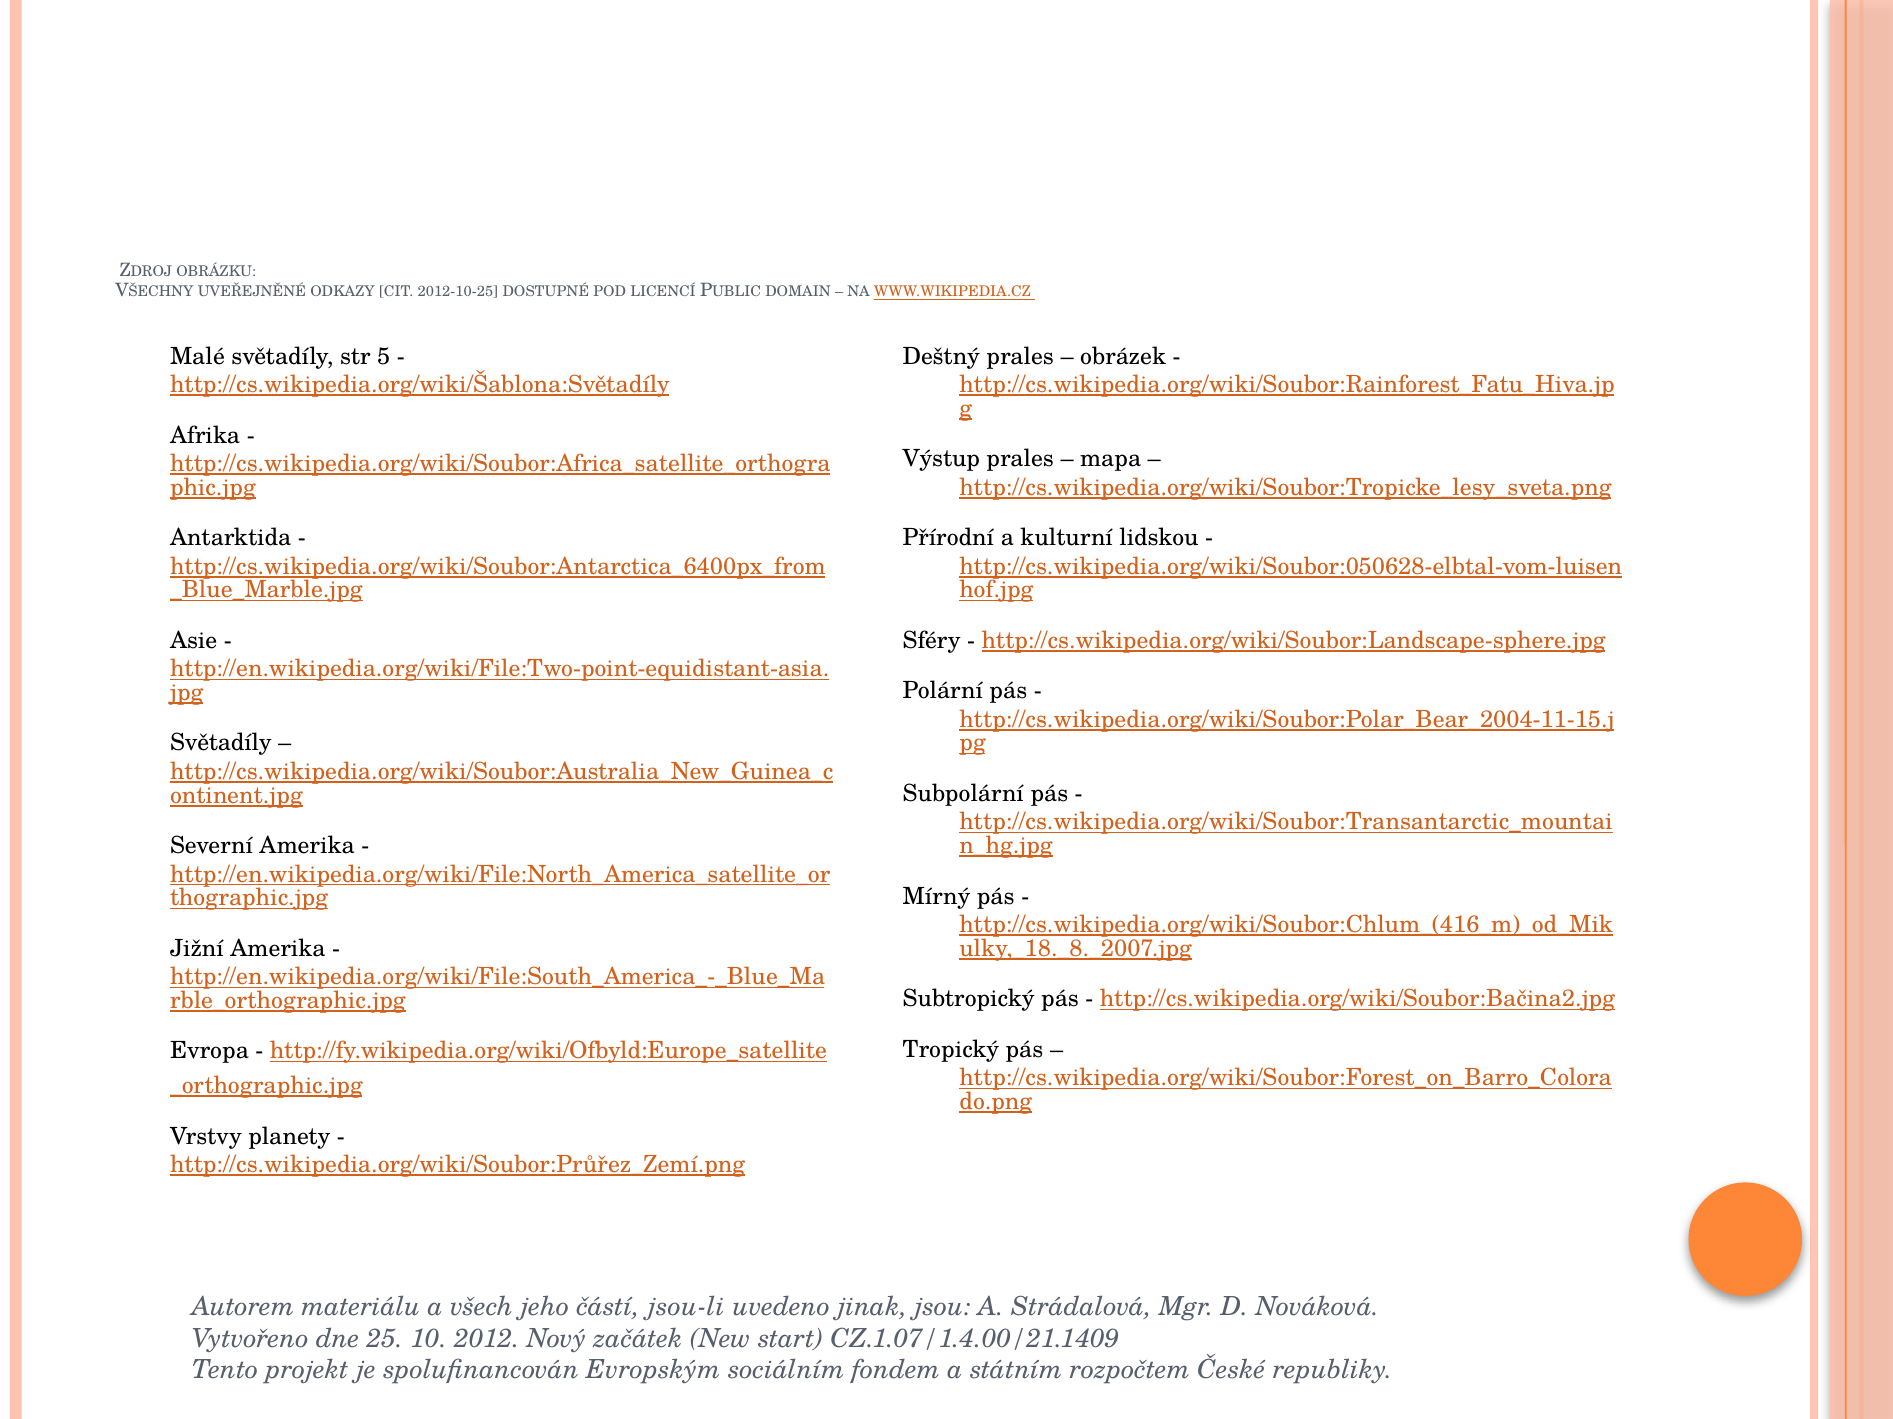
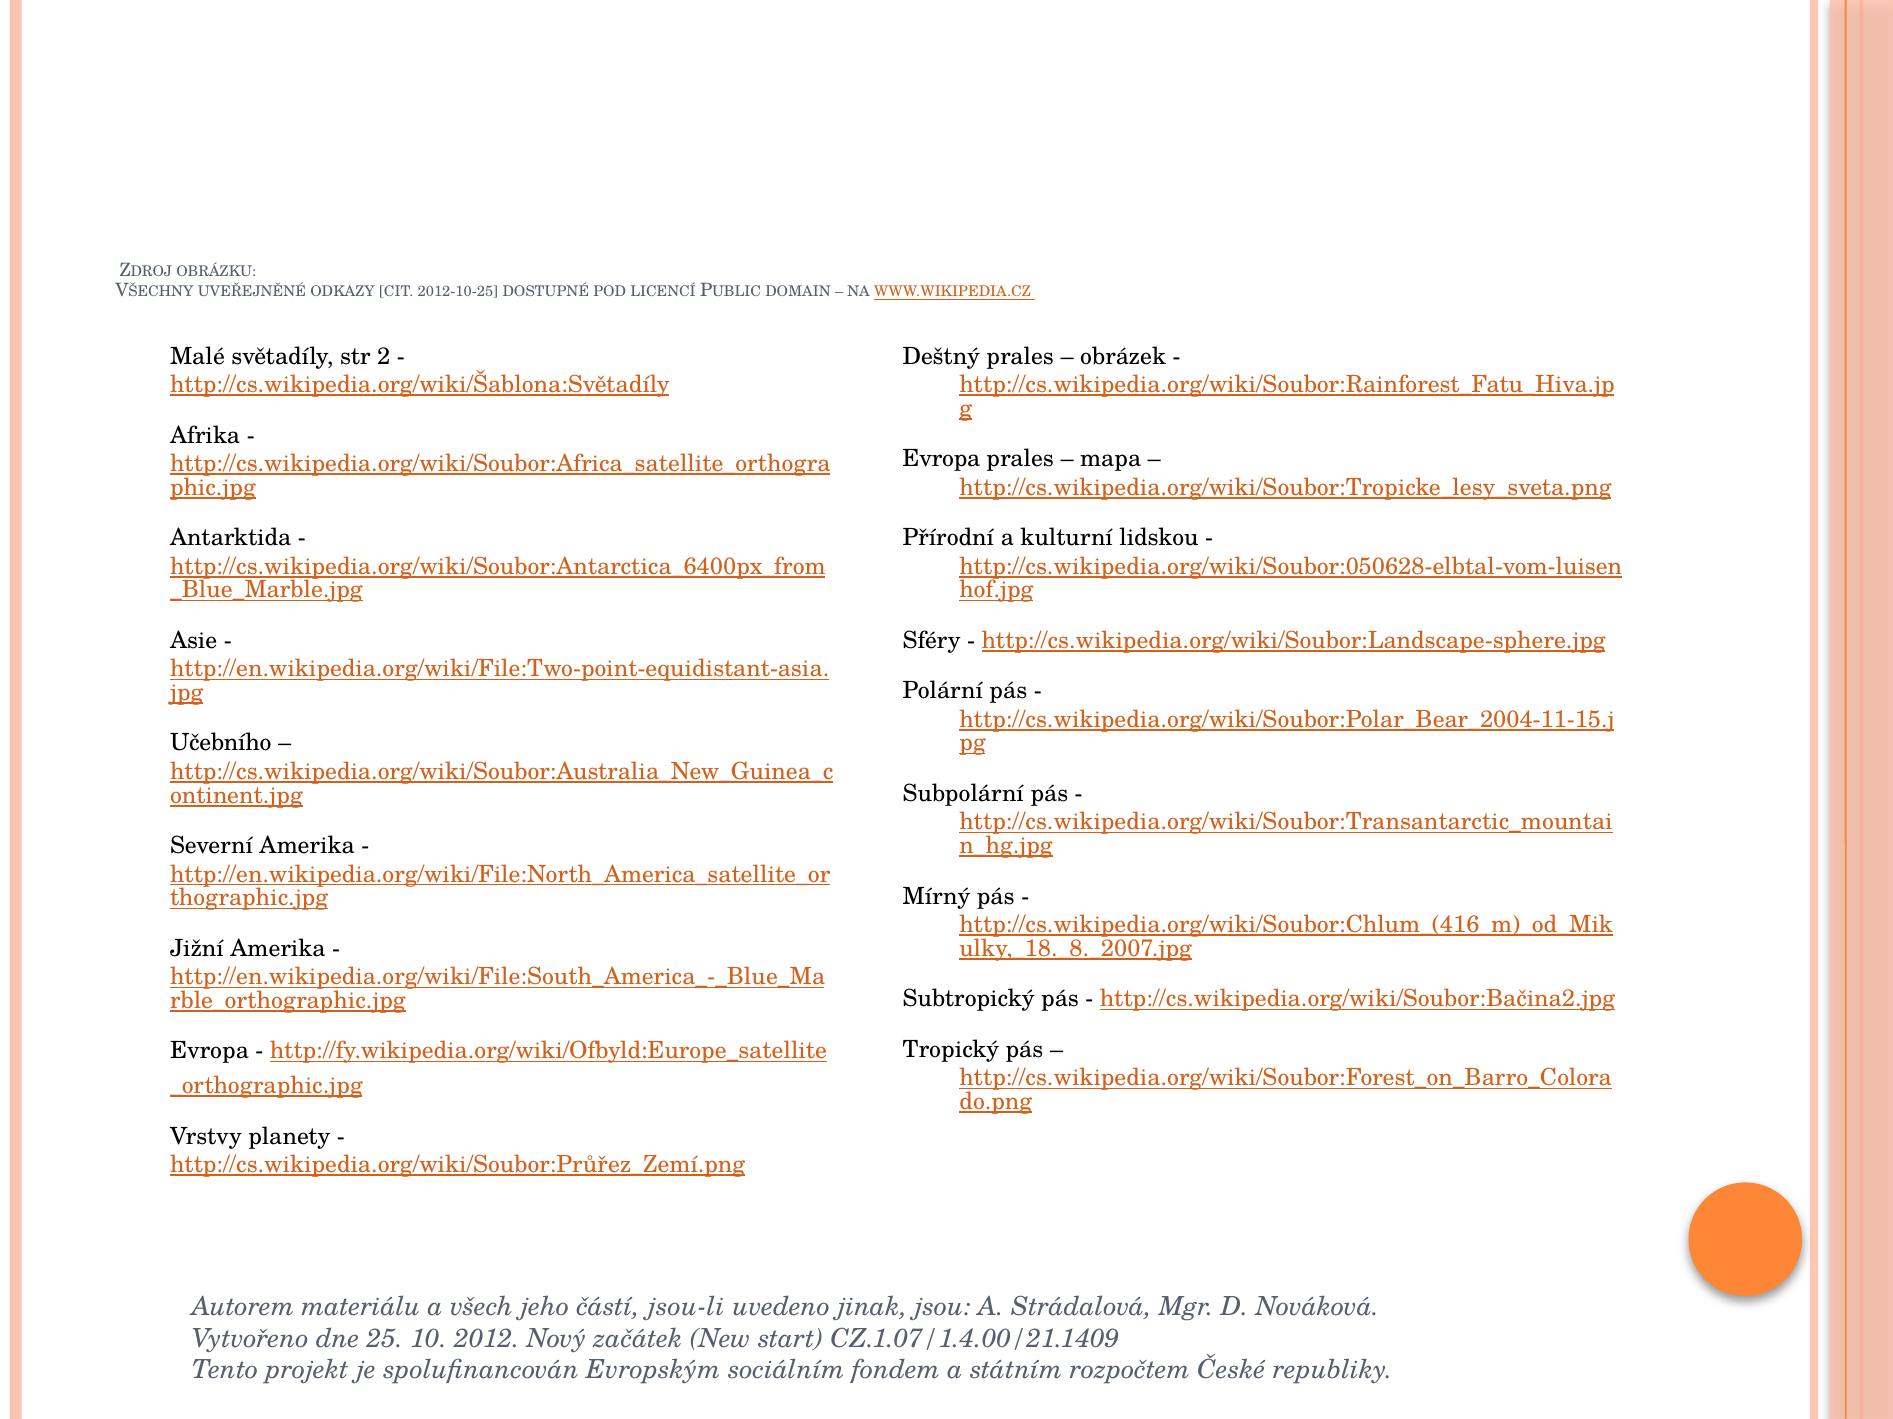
5: 5 -> 2
Výstup at (941, 459): Výstup -> Evropa
Světadíly at (221, 744): Světadíly -> Učebního
